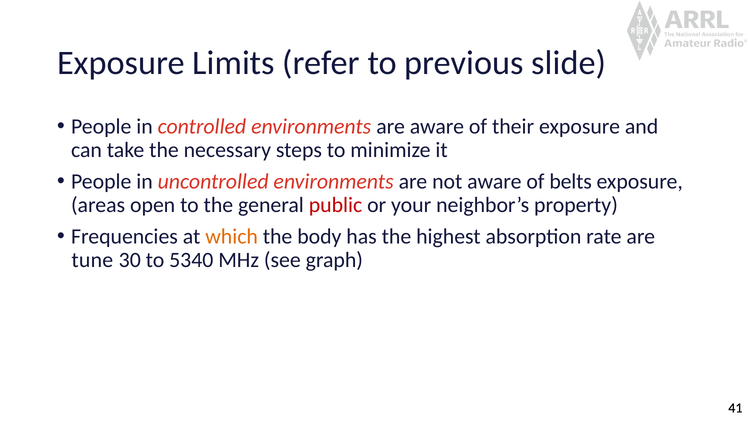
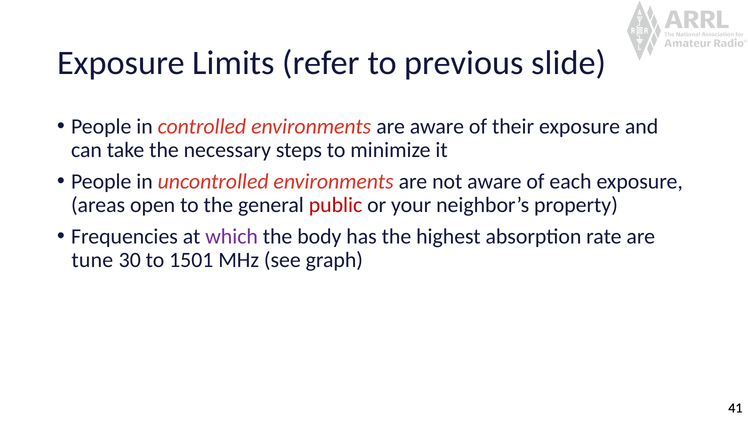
belts: belts -> each
which colour: orange -> purple
5340: 5340 -> 1501
